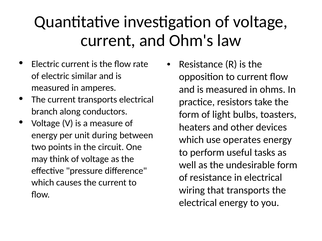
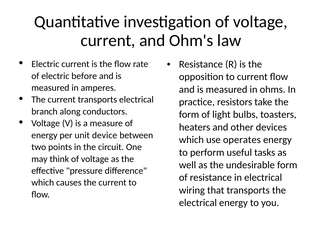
similar: similar -> before
during: during -> device
